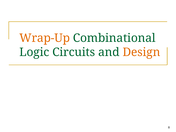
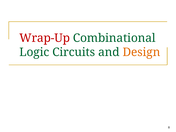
Wrap-Up colour: orange -> red
